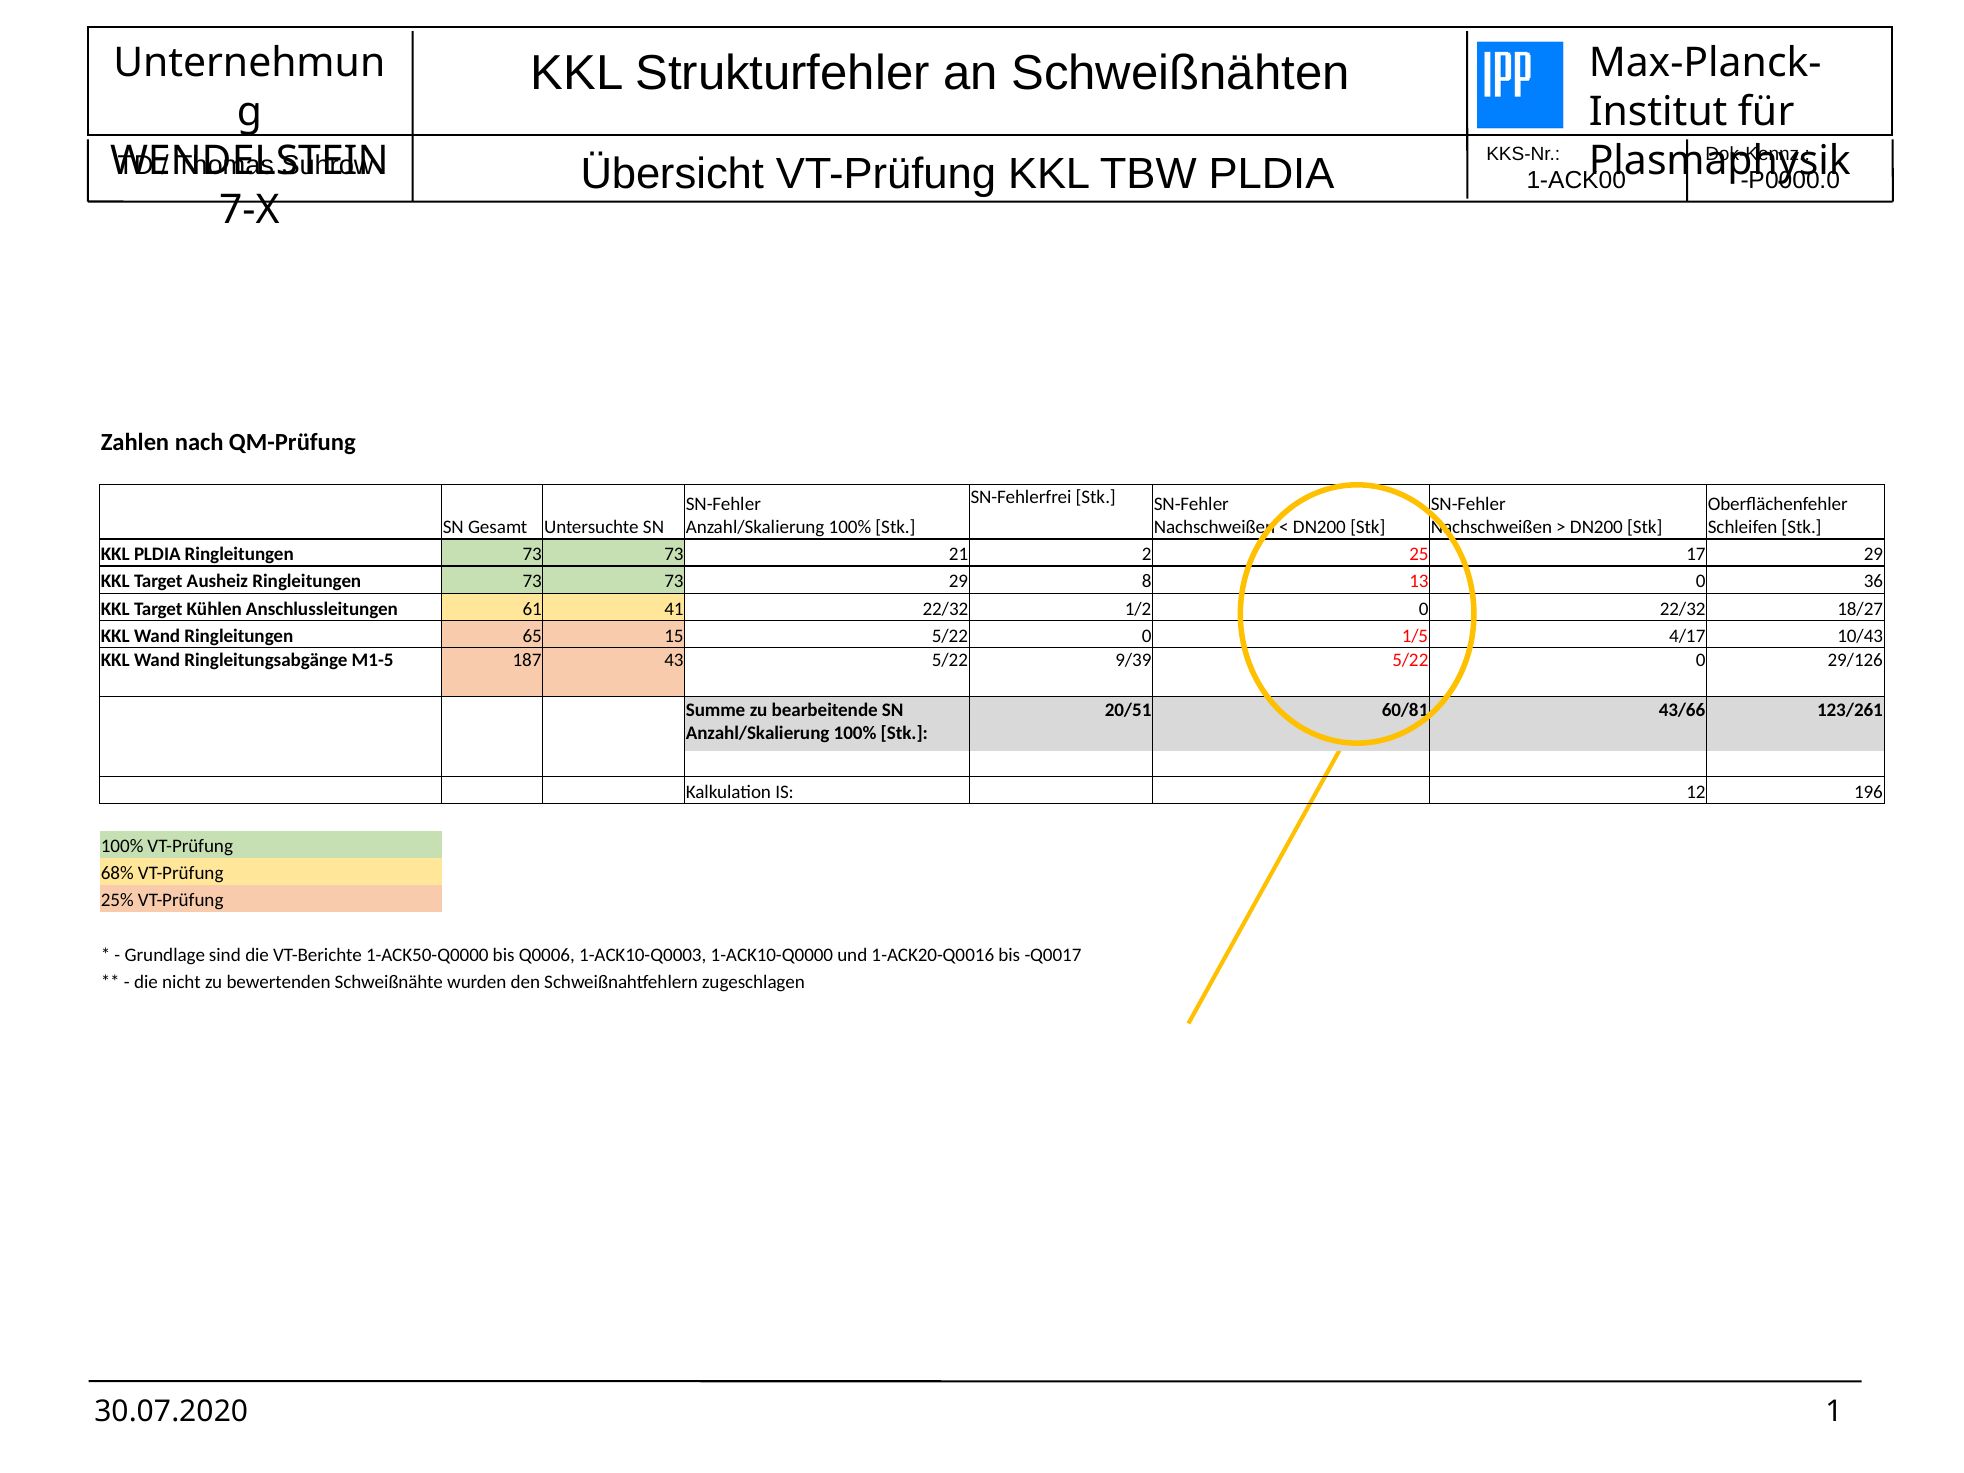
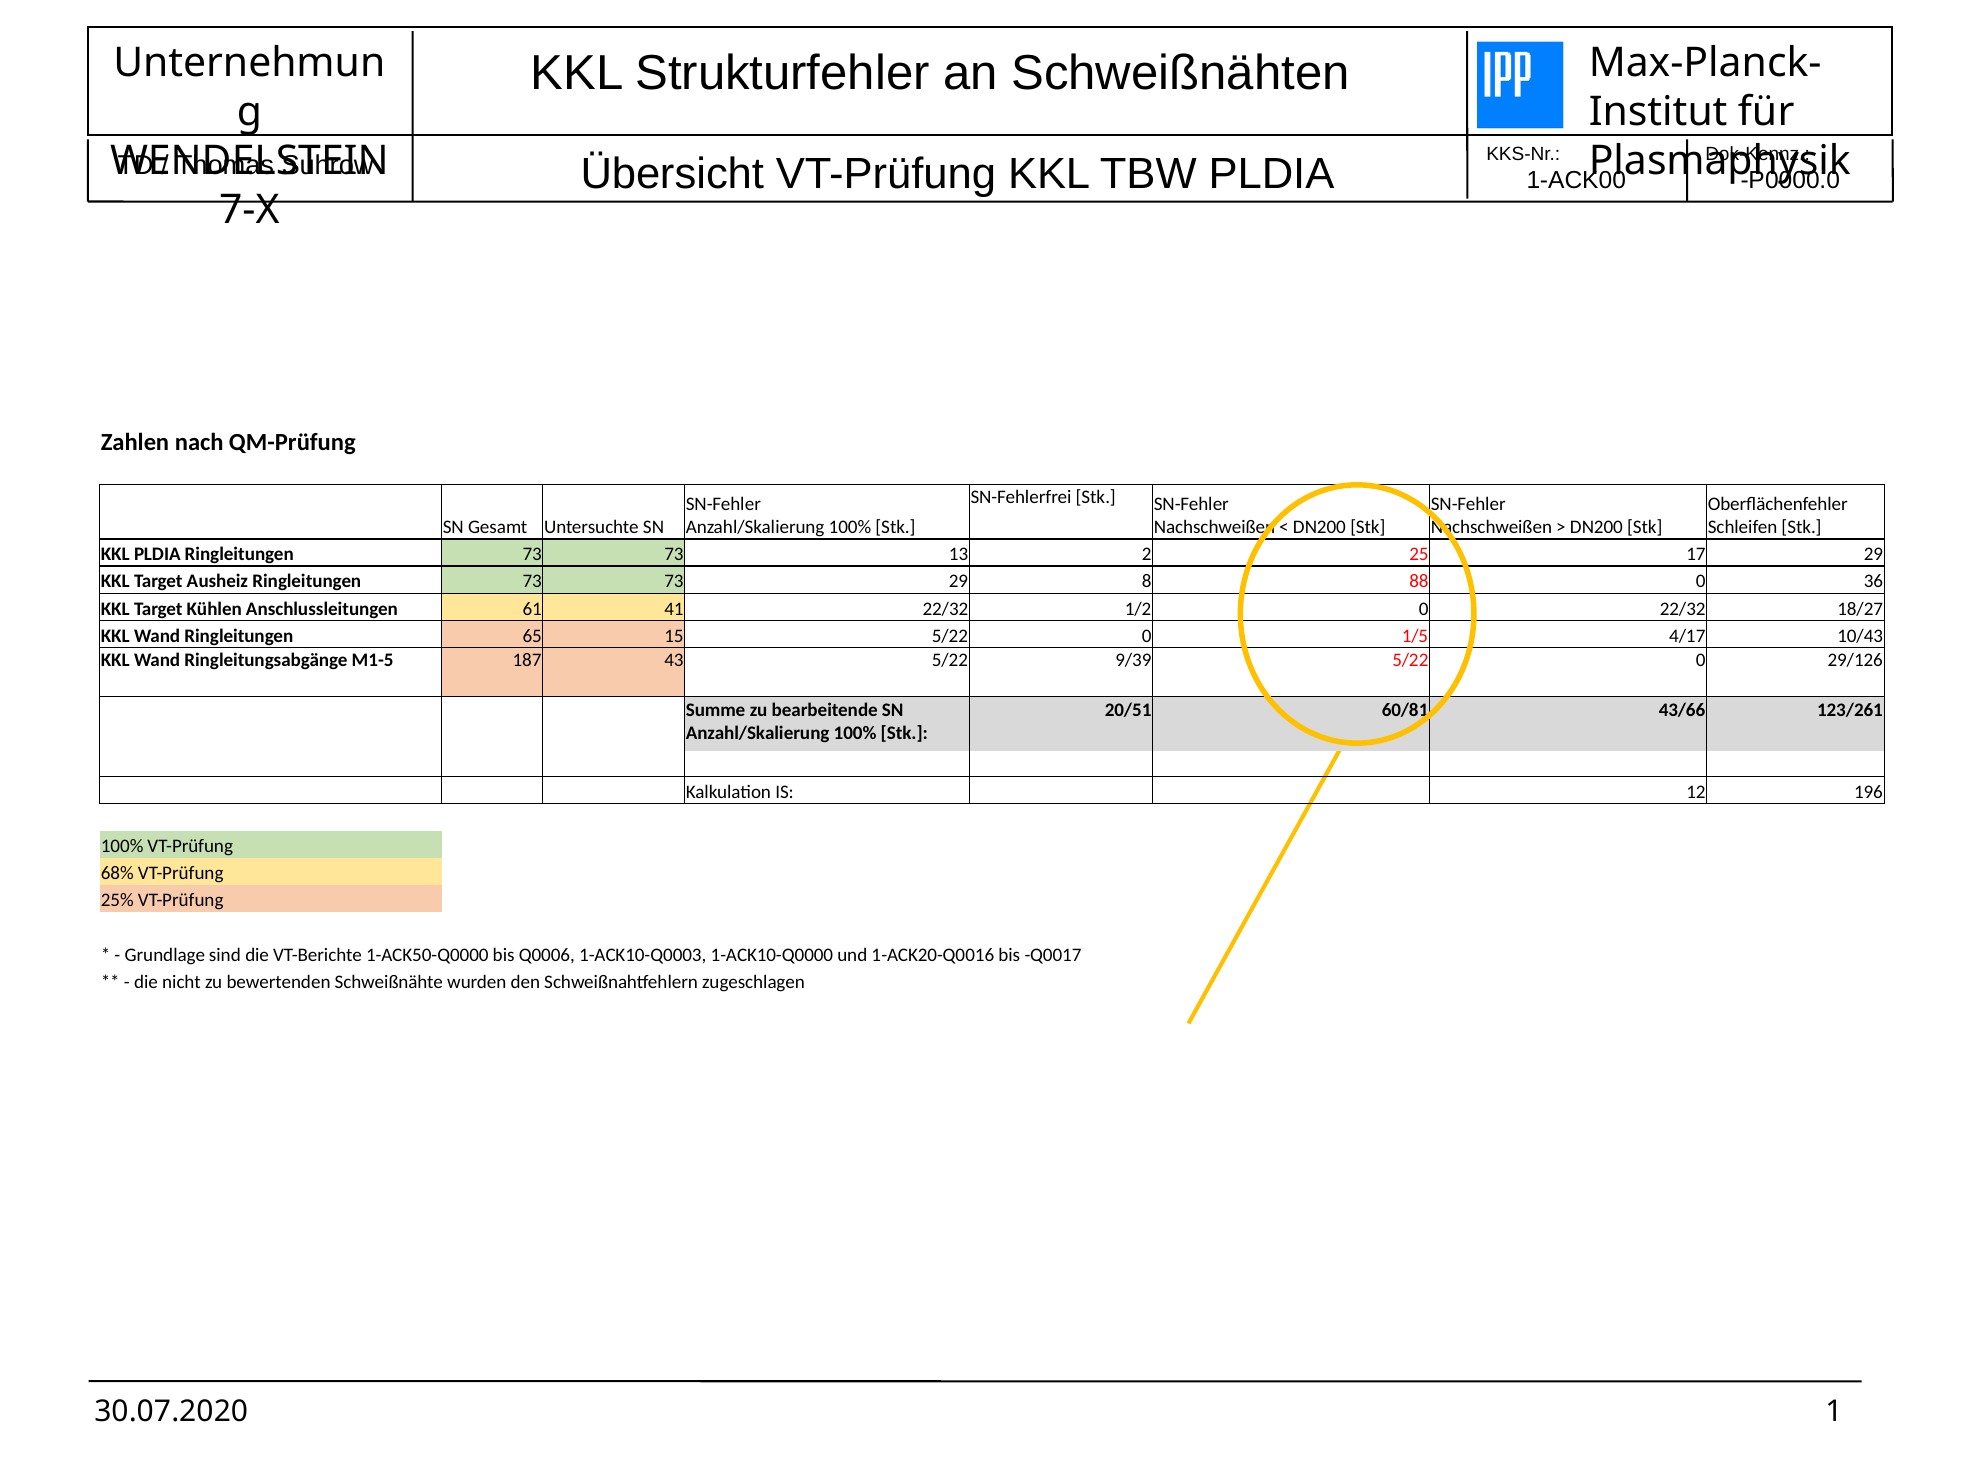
21: 21 -> 13
13: 13 -> 88
